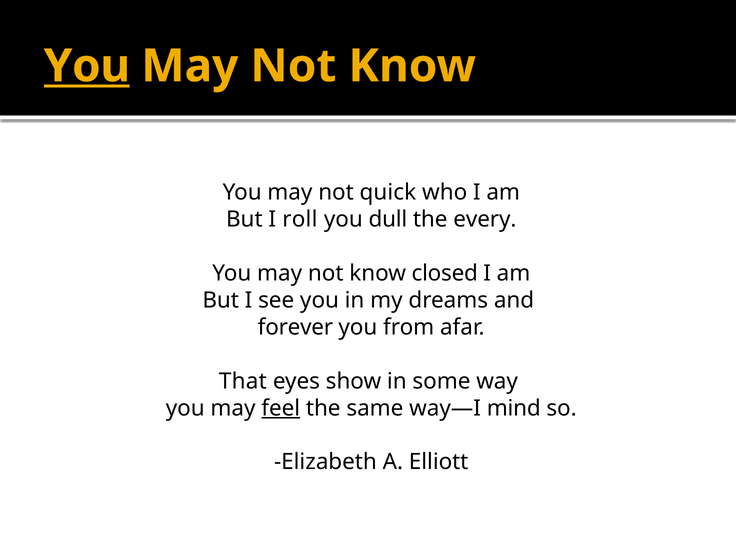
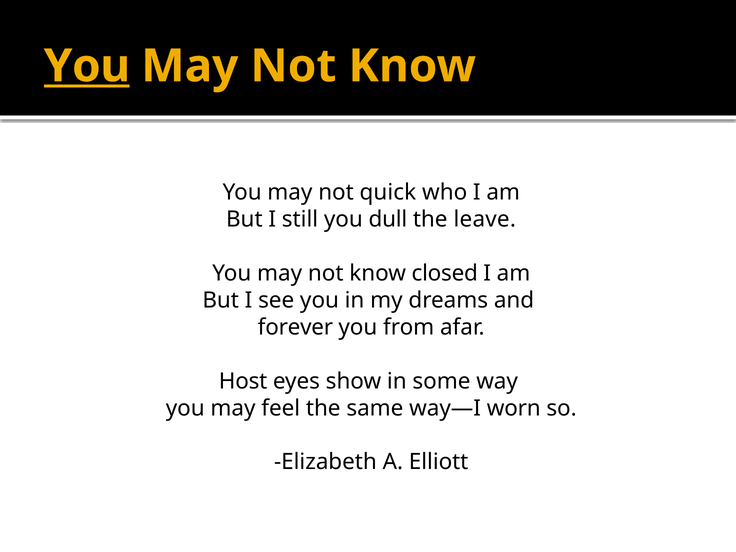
roll: roll -> still
every: every -> leave
That: That -> Host
feel underline: present -> none
mind: mind -> worn
